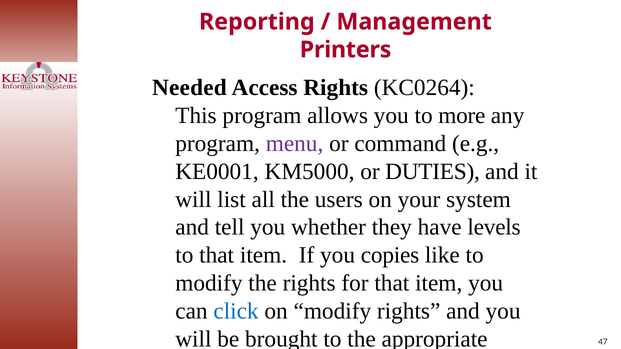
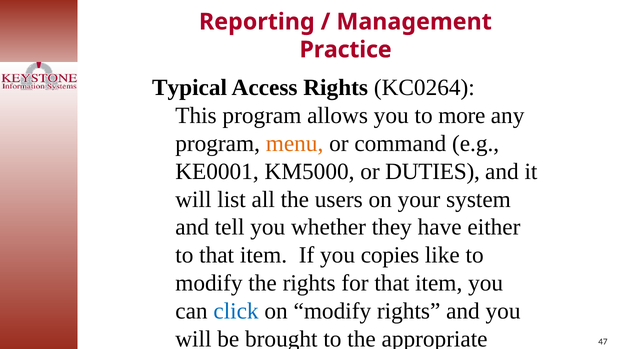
Printers: Printers -> Practice
Needed: Needed -> Typical
menu colour: purple -> orange
have levels: levels -> either
